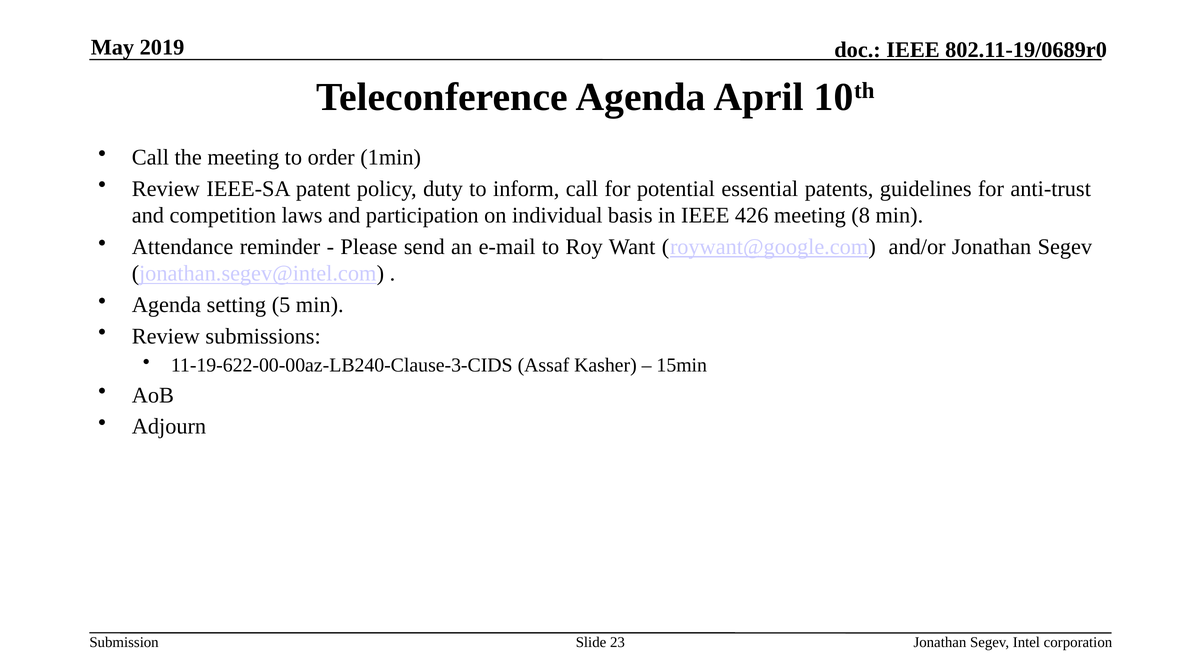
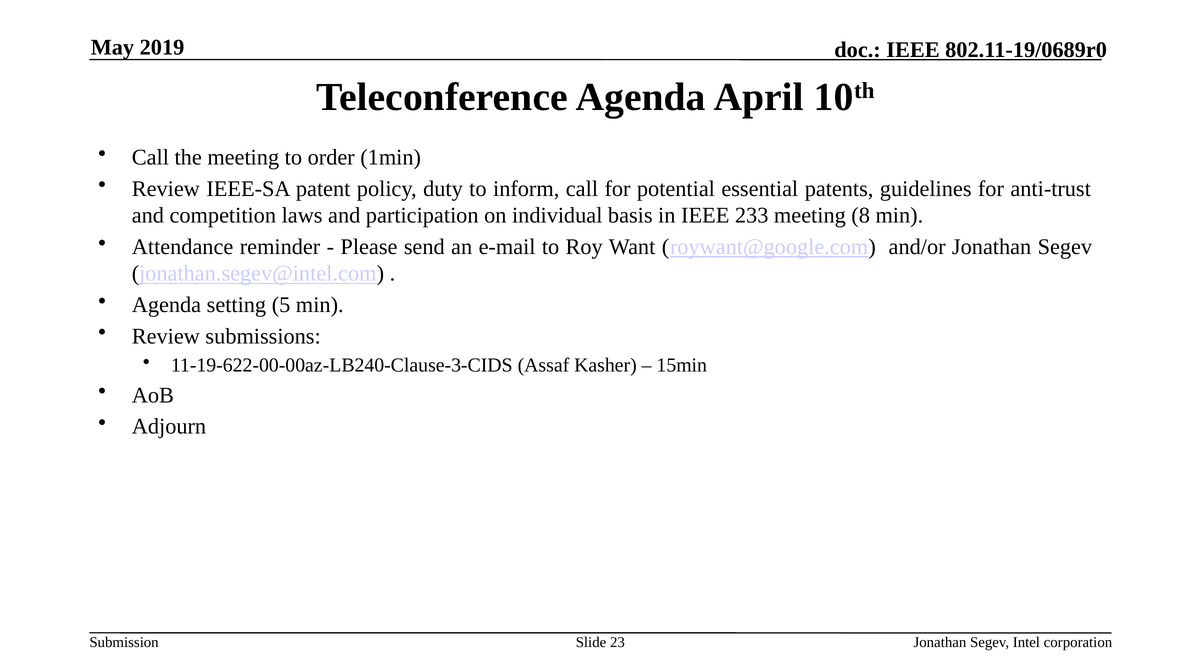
426: 426 -> 233
